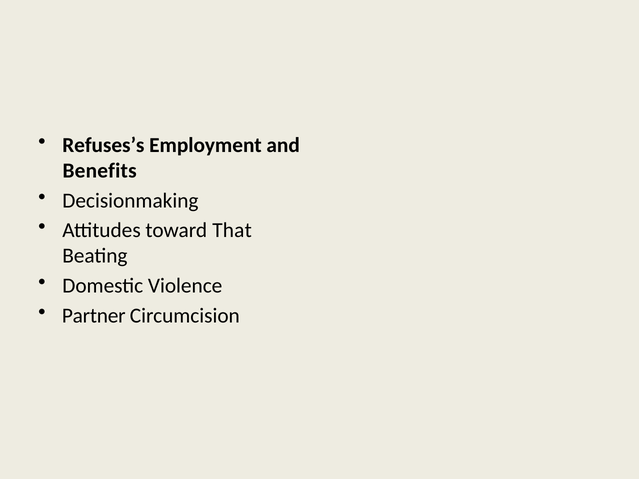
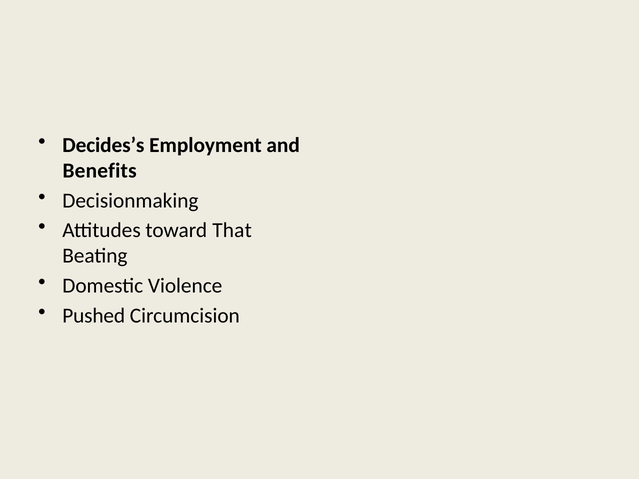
Refuses’s: Refuses’s -> Decides’s
Partner: Partner -> Pushed
